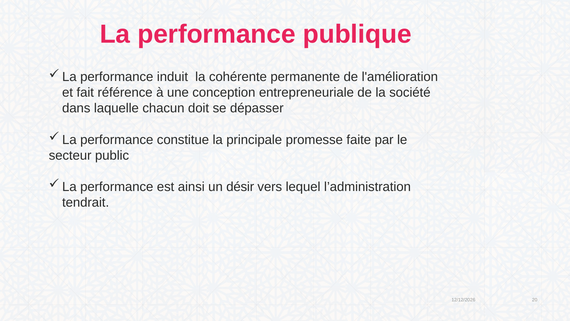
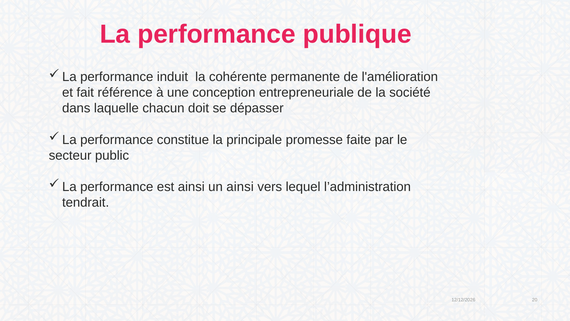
un désir: désir -> ainsi
